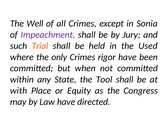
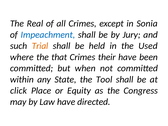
Well: Well -> Real
Impeachment colour: purple -> blue
only: only -> that
rigor: rigor -> their
with: with -> click
